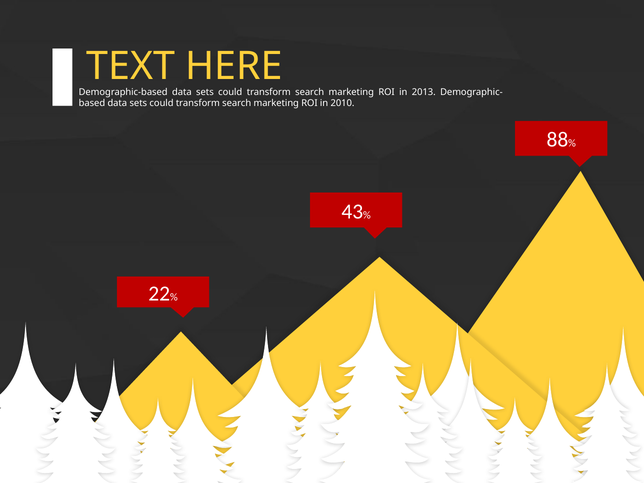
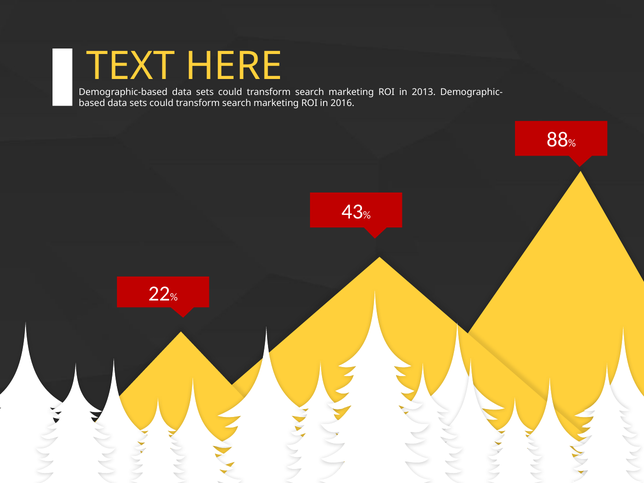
2010: 2010 -> 2016
